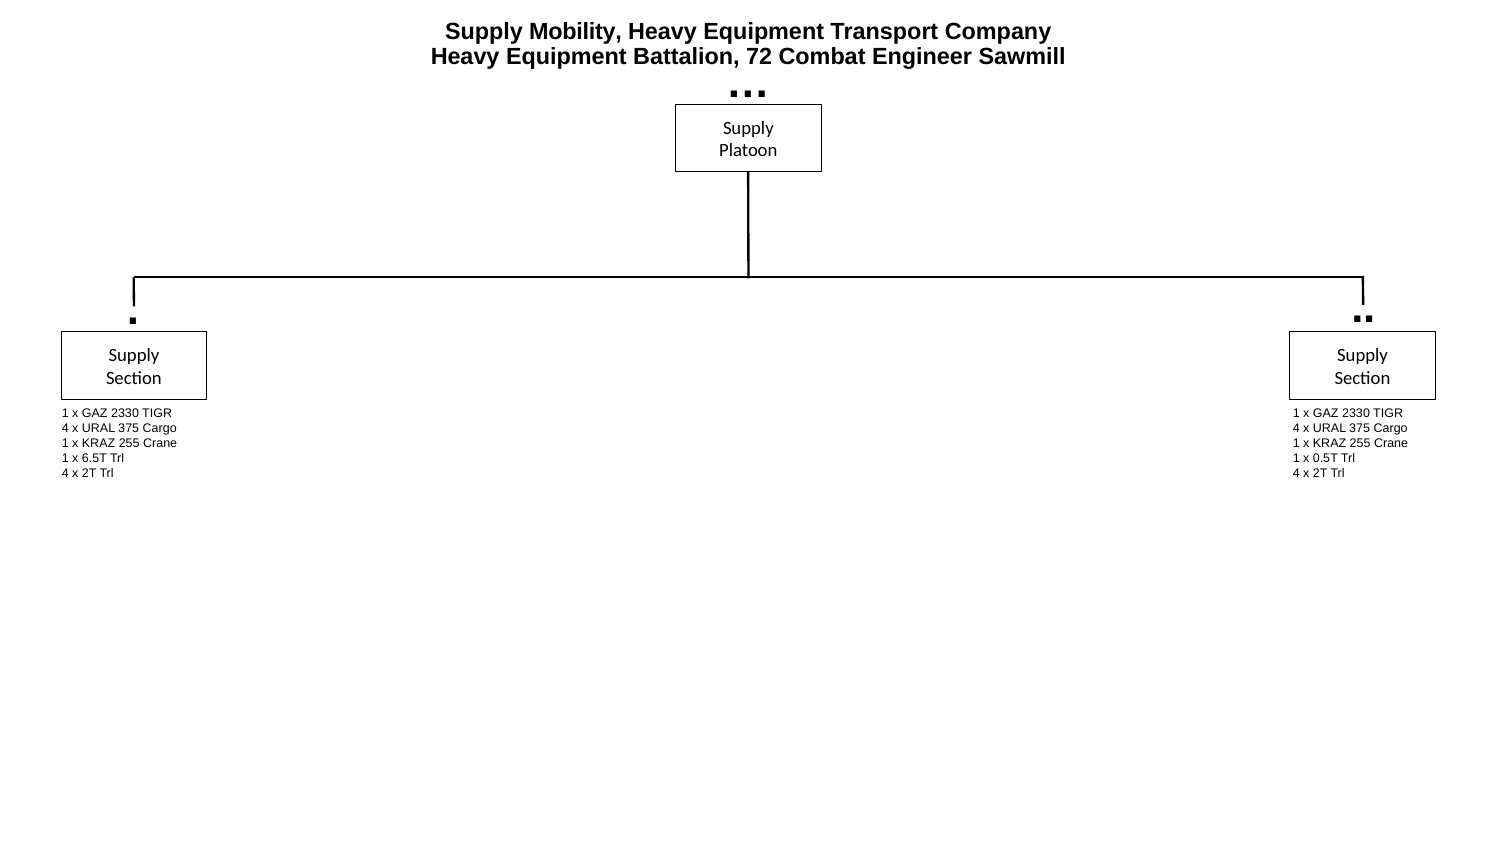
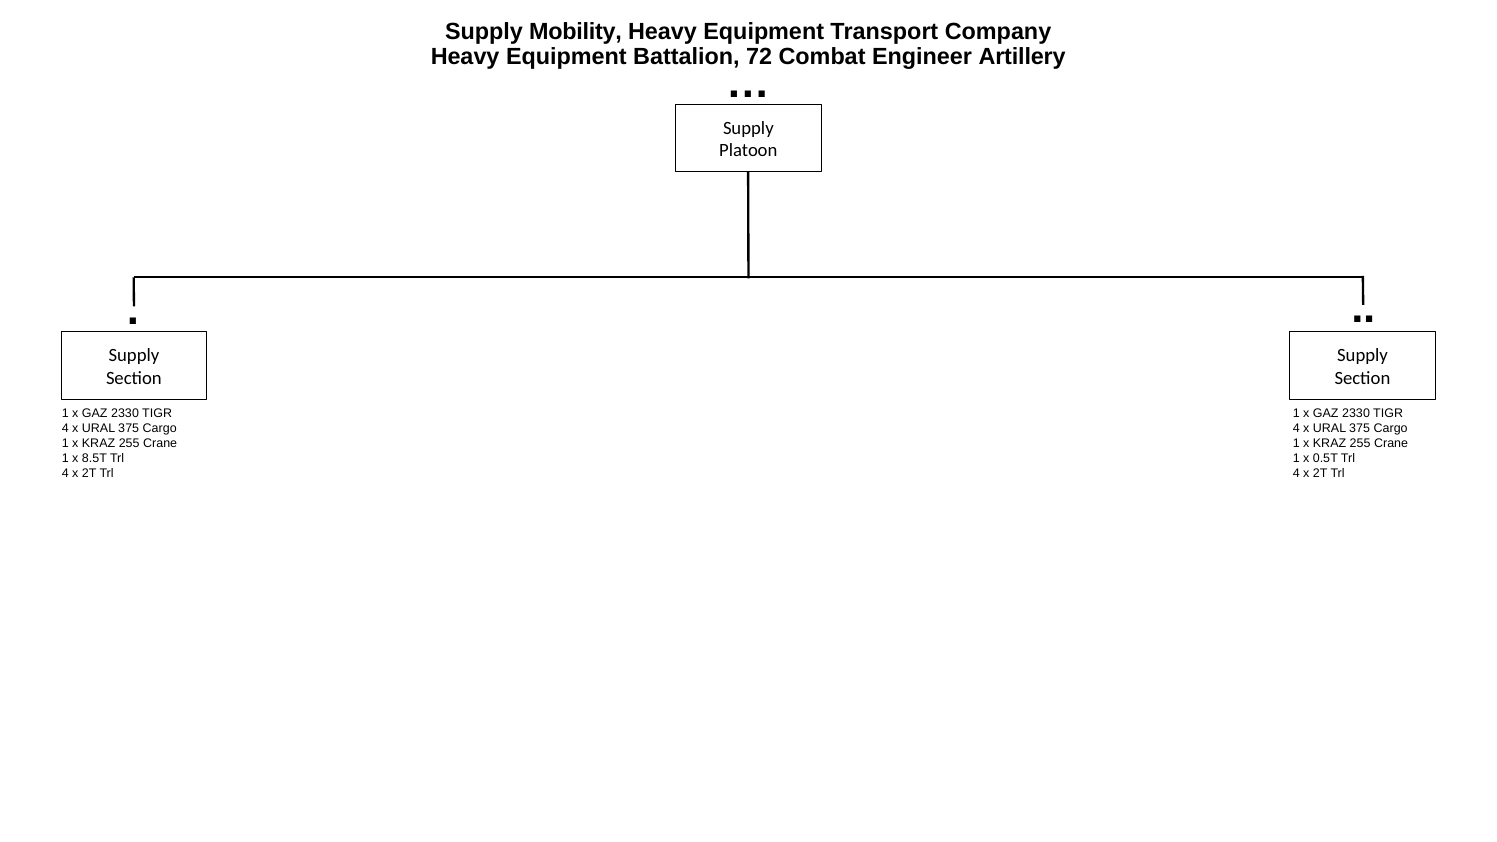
Sawmill: Sawmill -> Artillery
6.5T: 6.5T -> 8.5T
